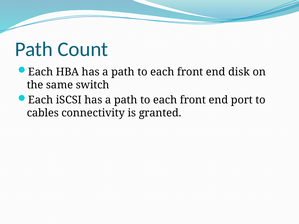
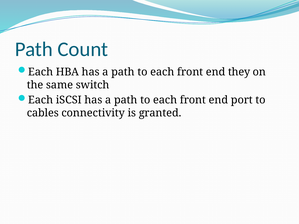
disk: disk -> they
